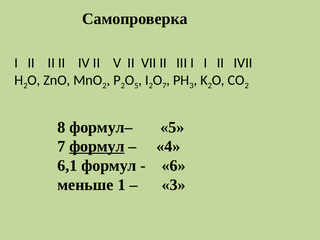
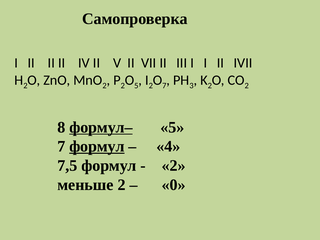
формул– underline: none -> present
6,1: 6,1 -> 7,5
6 at (174, 166): 6 -> 2
меньше 1: 1 -> 2
3 at (174, 185): 3 -> 0
